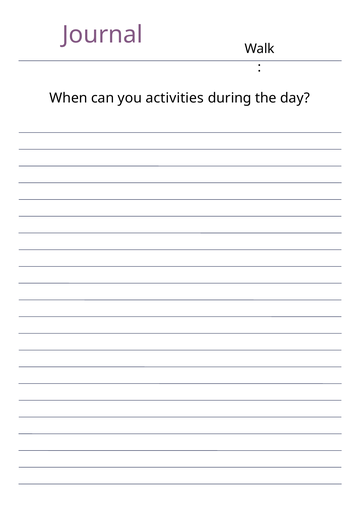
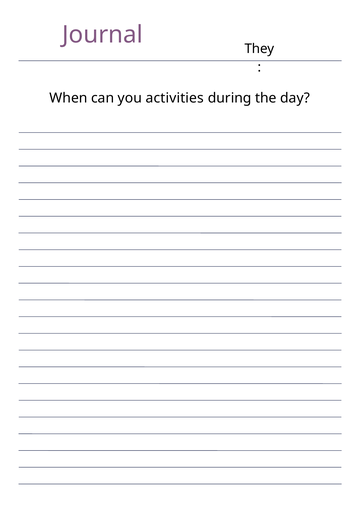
Walk: Walk -> They
